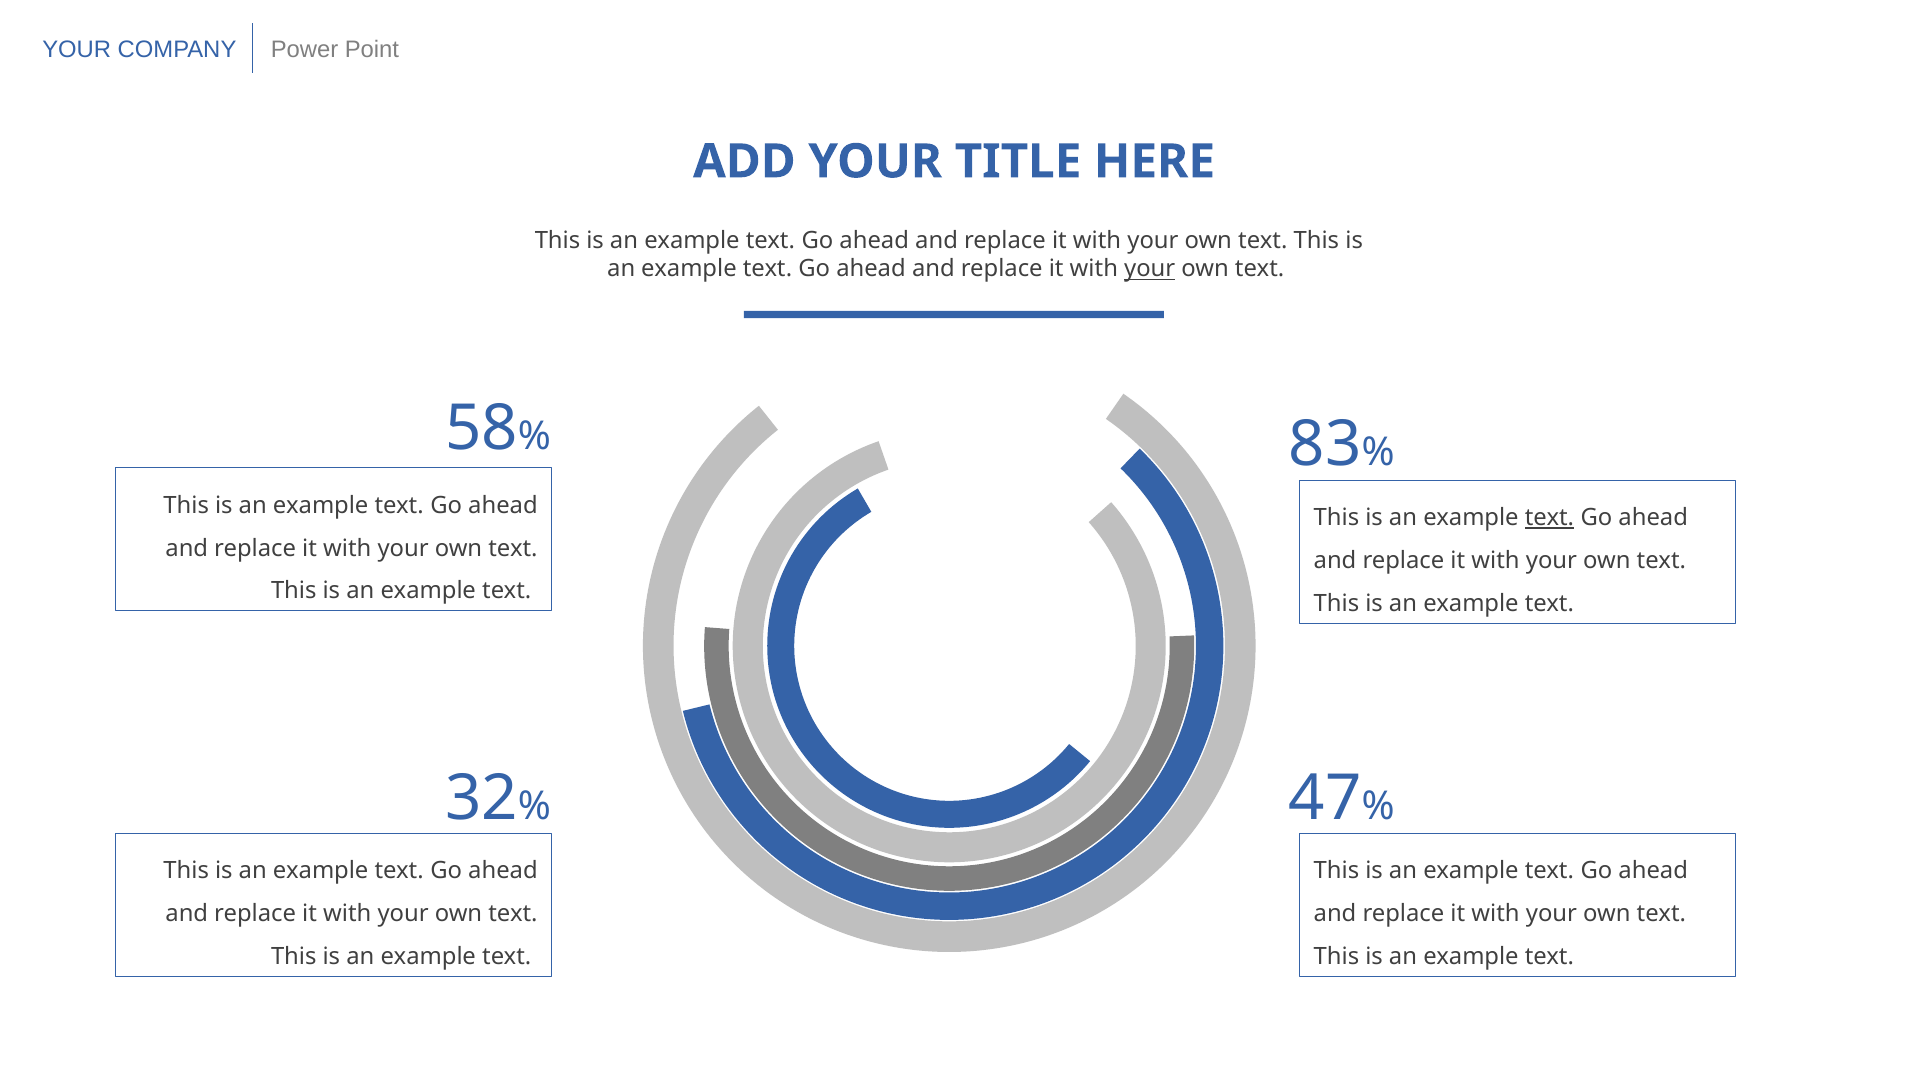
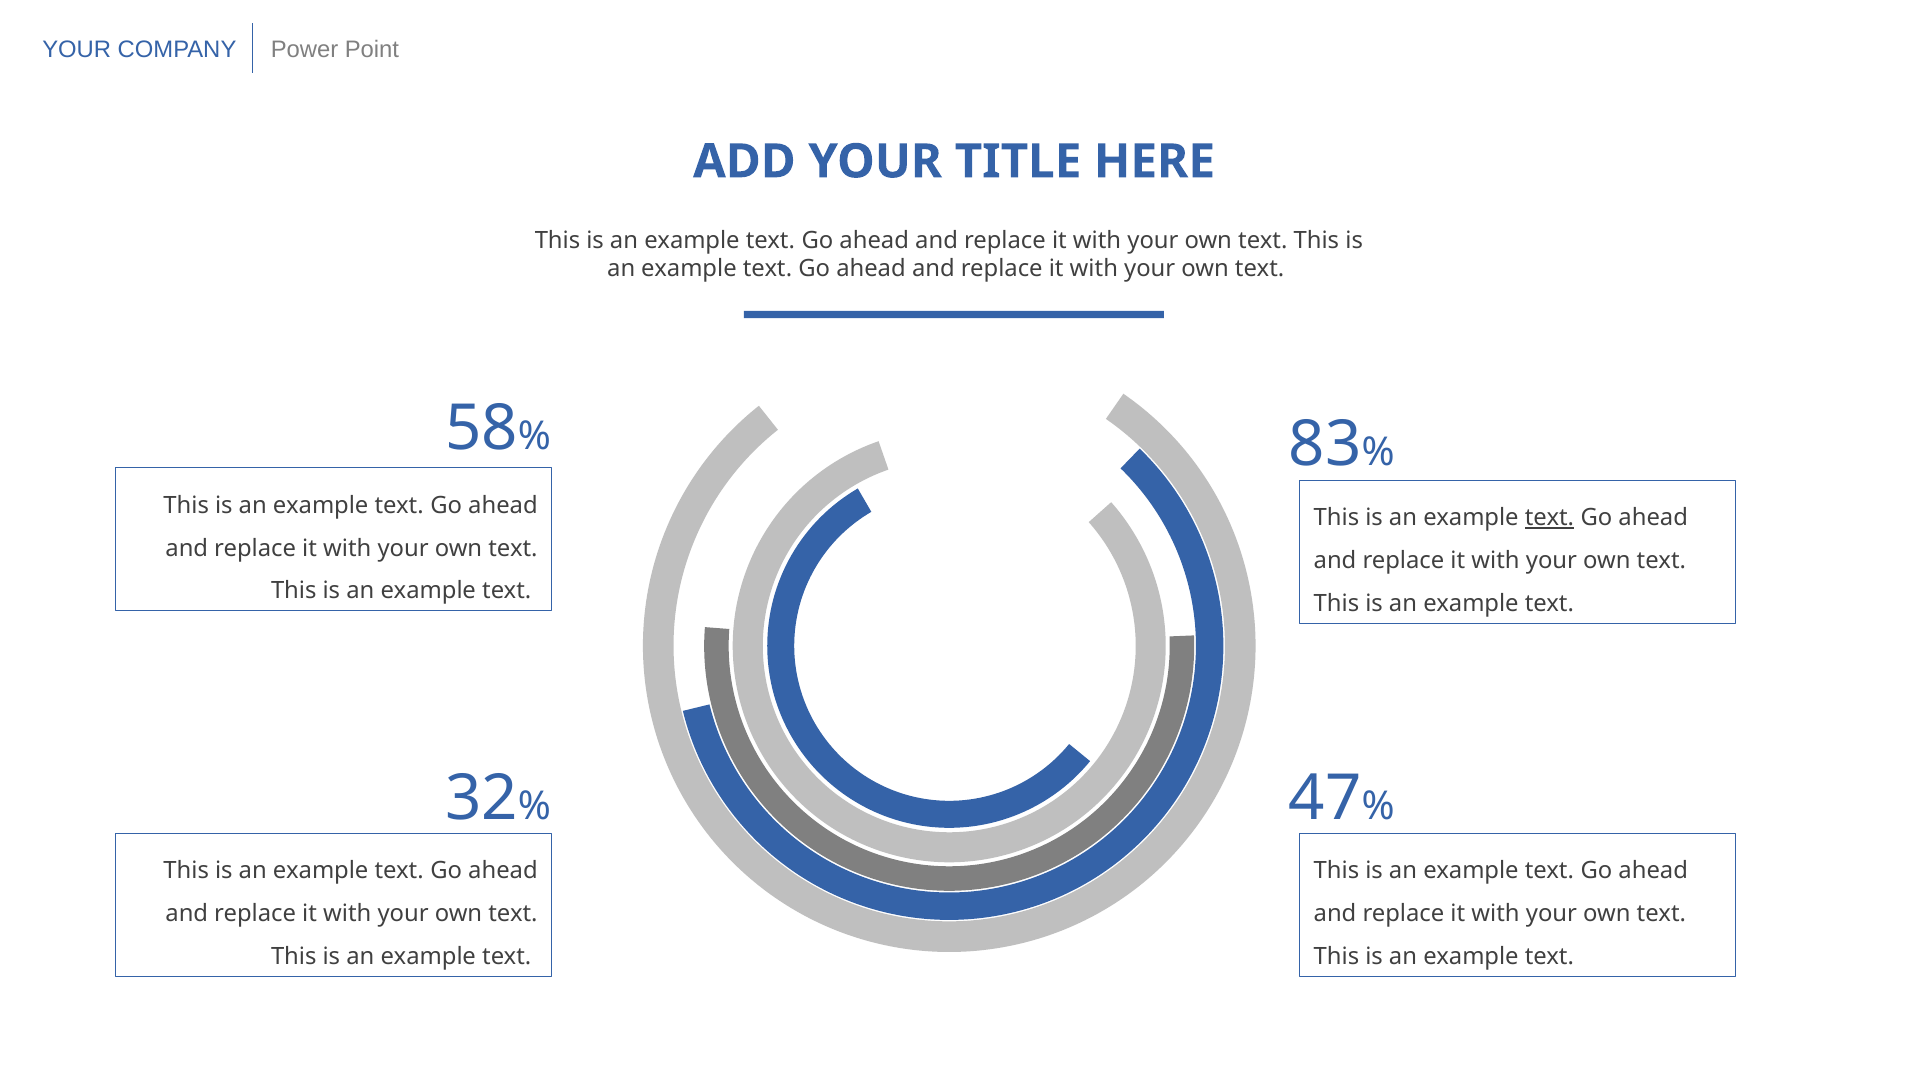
your at (1150, 269) underline: present -> none
